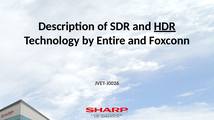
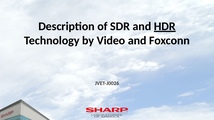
Entire: Entire -> Video
